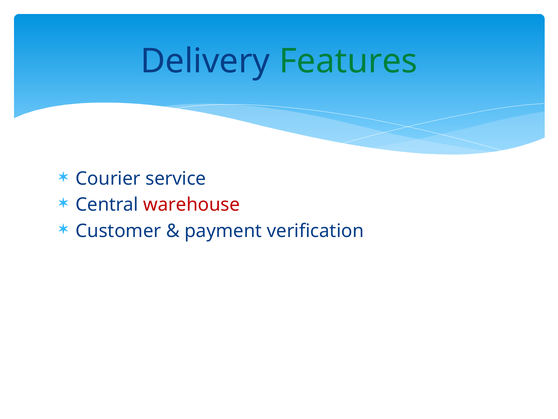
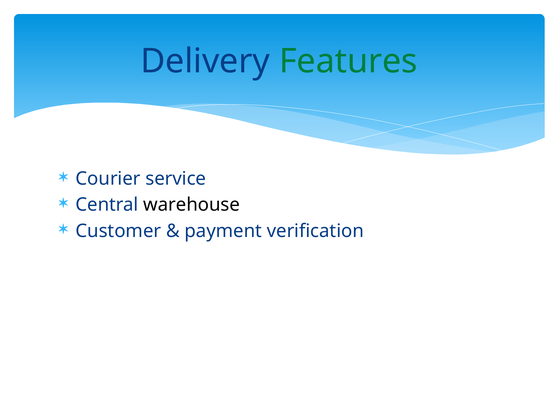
warehouse colour: red -> black
